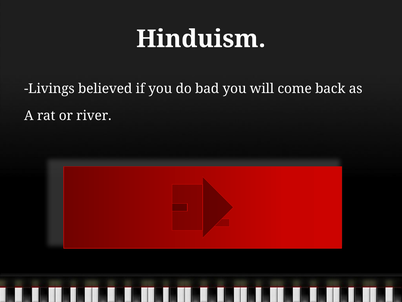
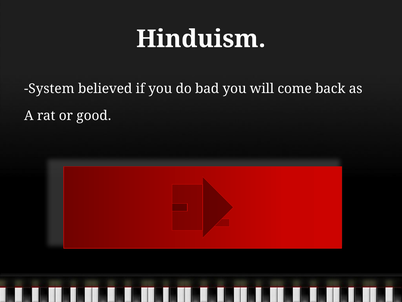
Livings: Livings -> System
river: river -> good
